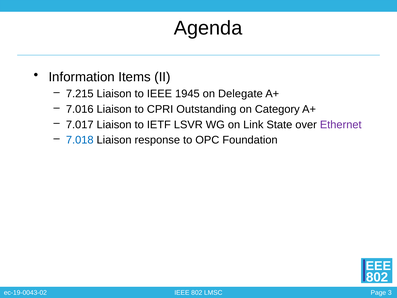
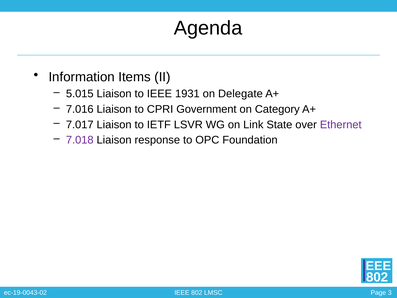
7.215: 7.215 -> 5.015
1945: 1945 -> 1931
Outstanding: Outstanding -> Government
7.018 colour: blue -> purple
